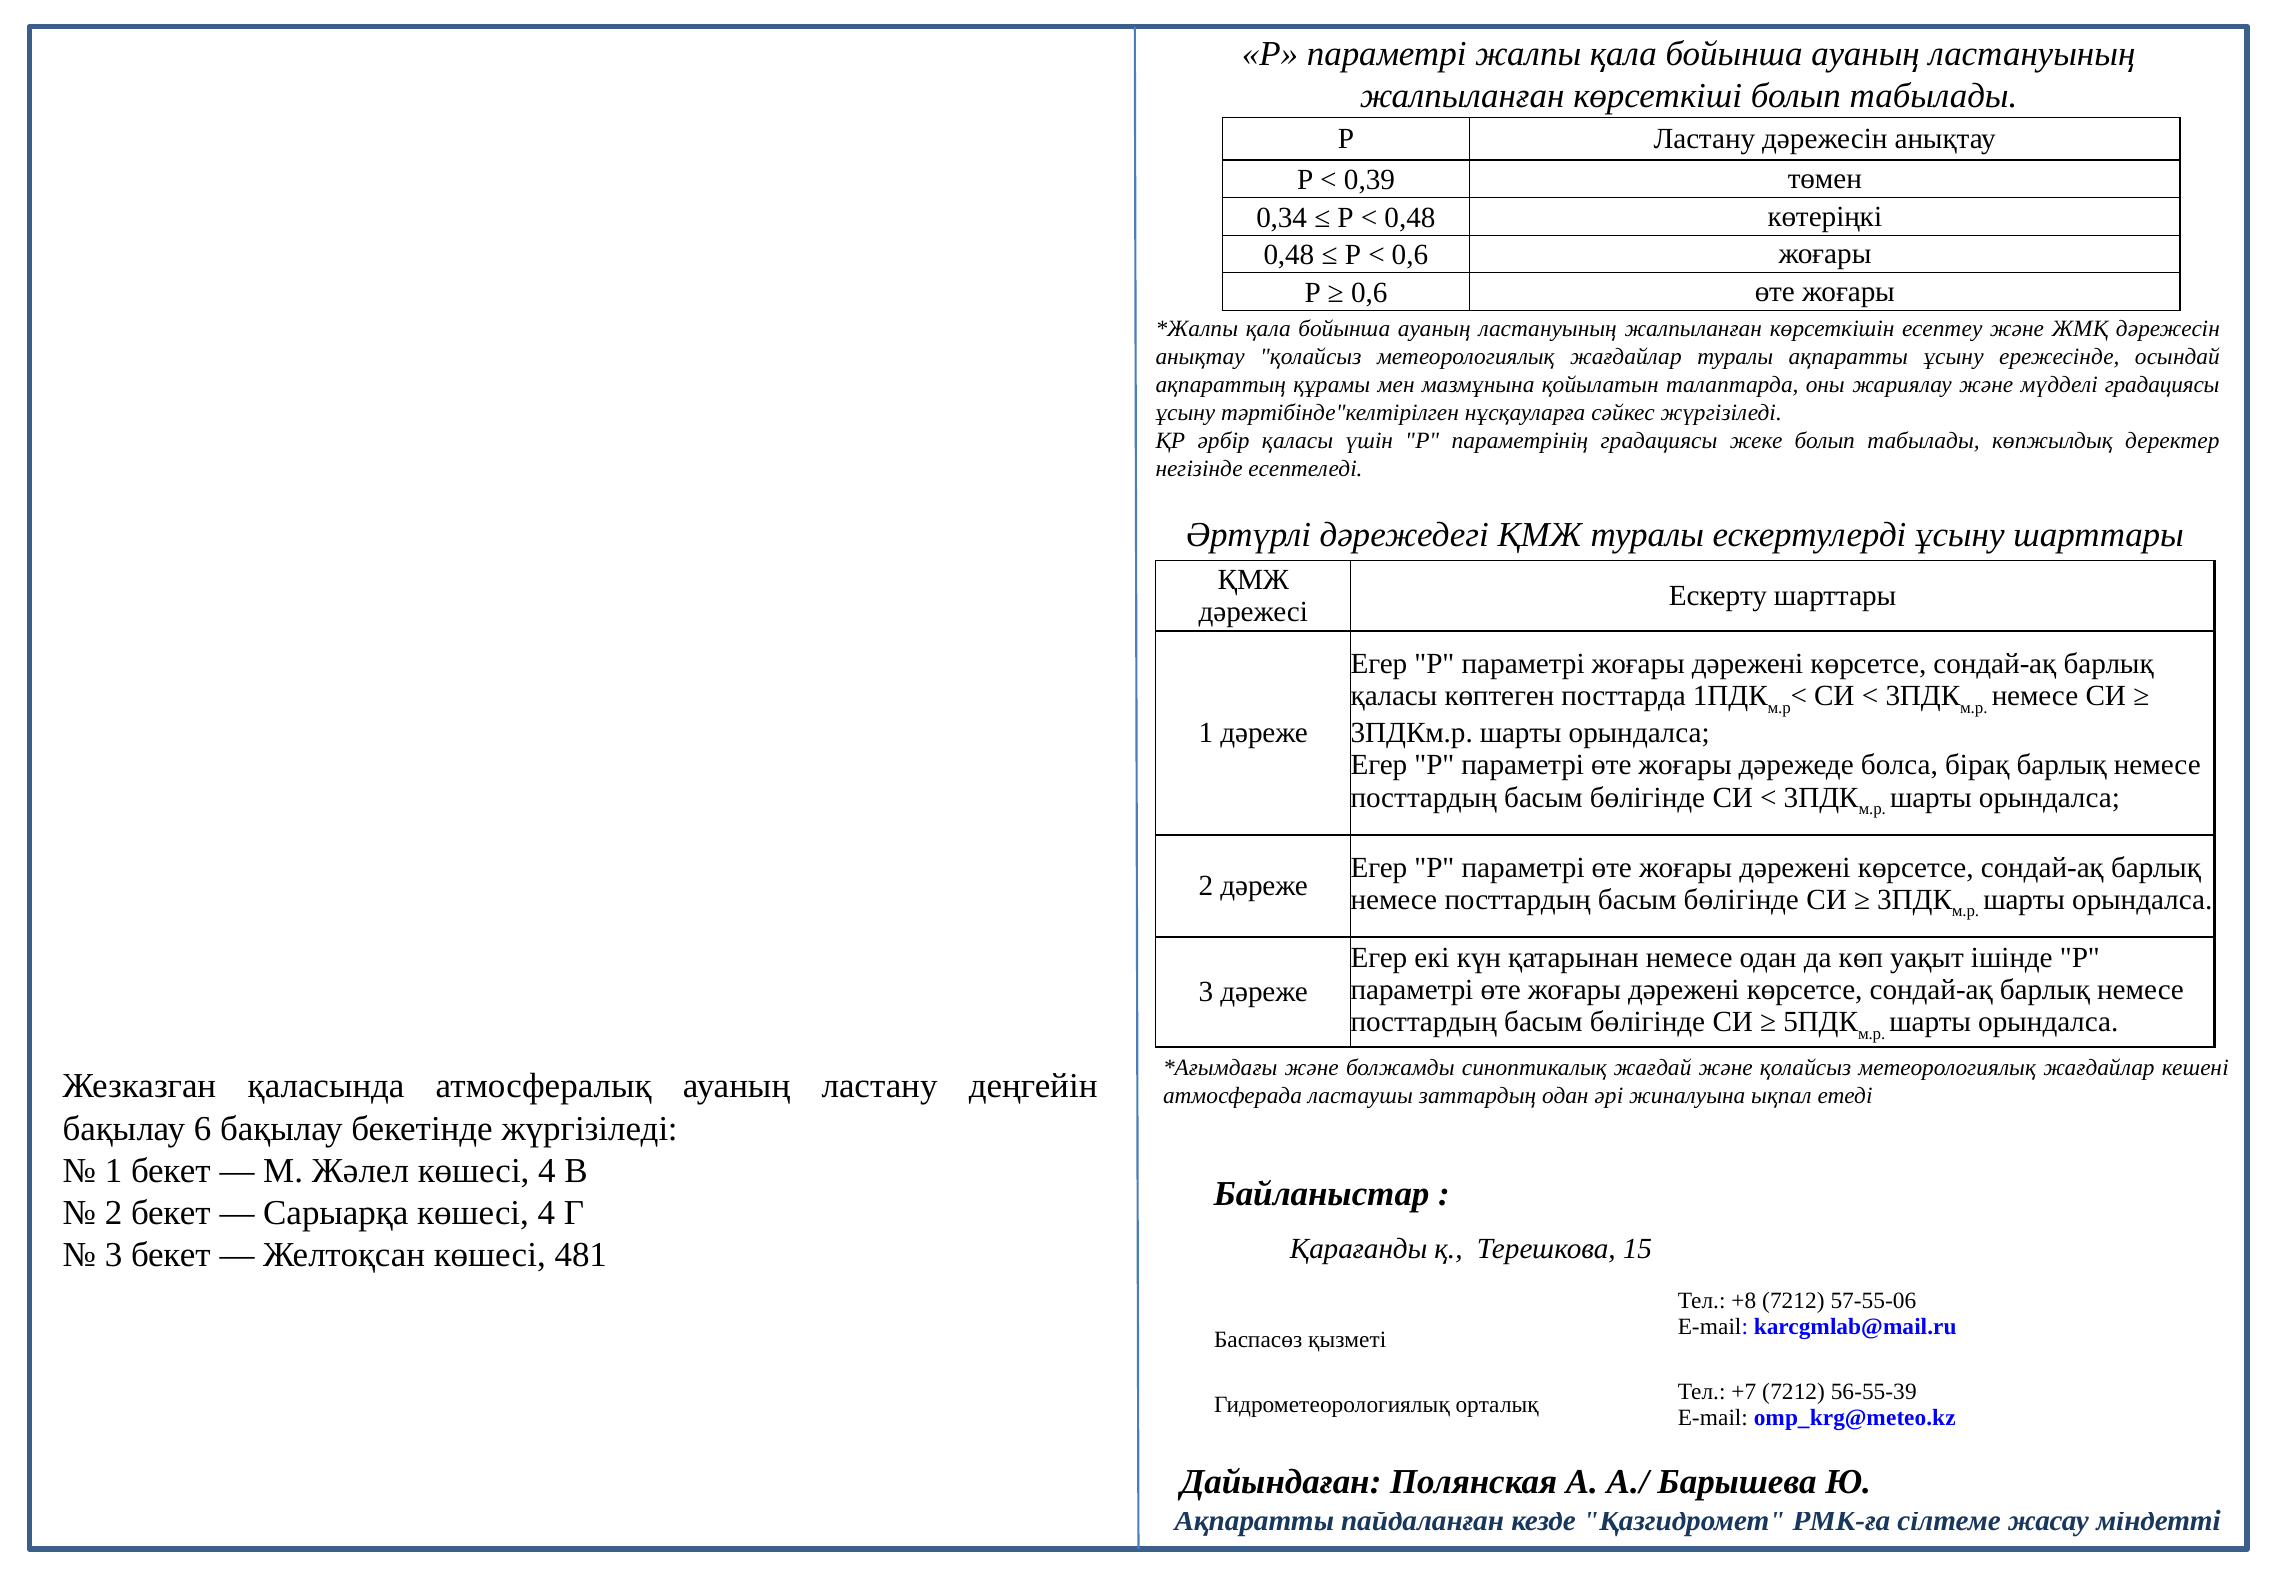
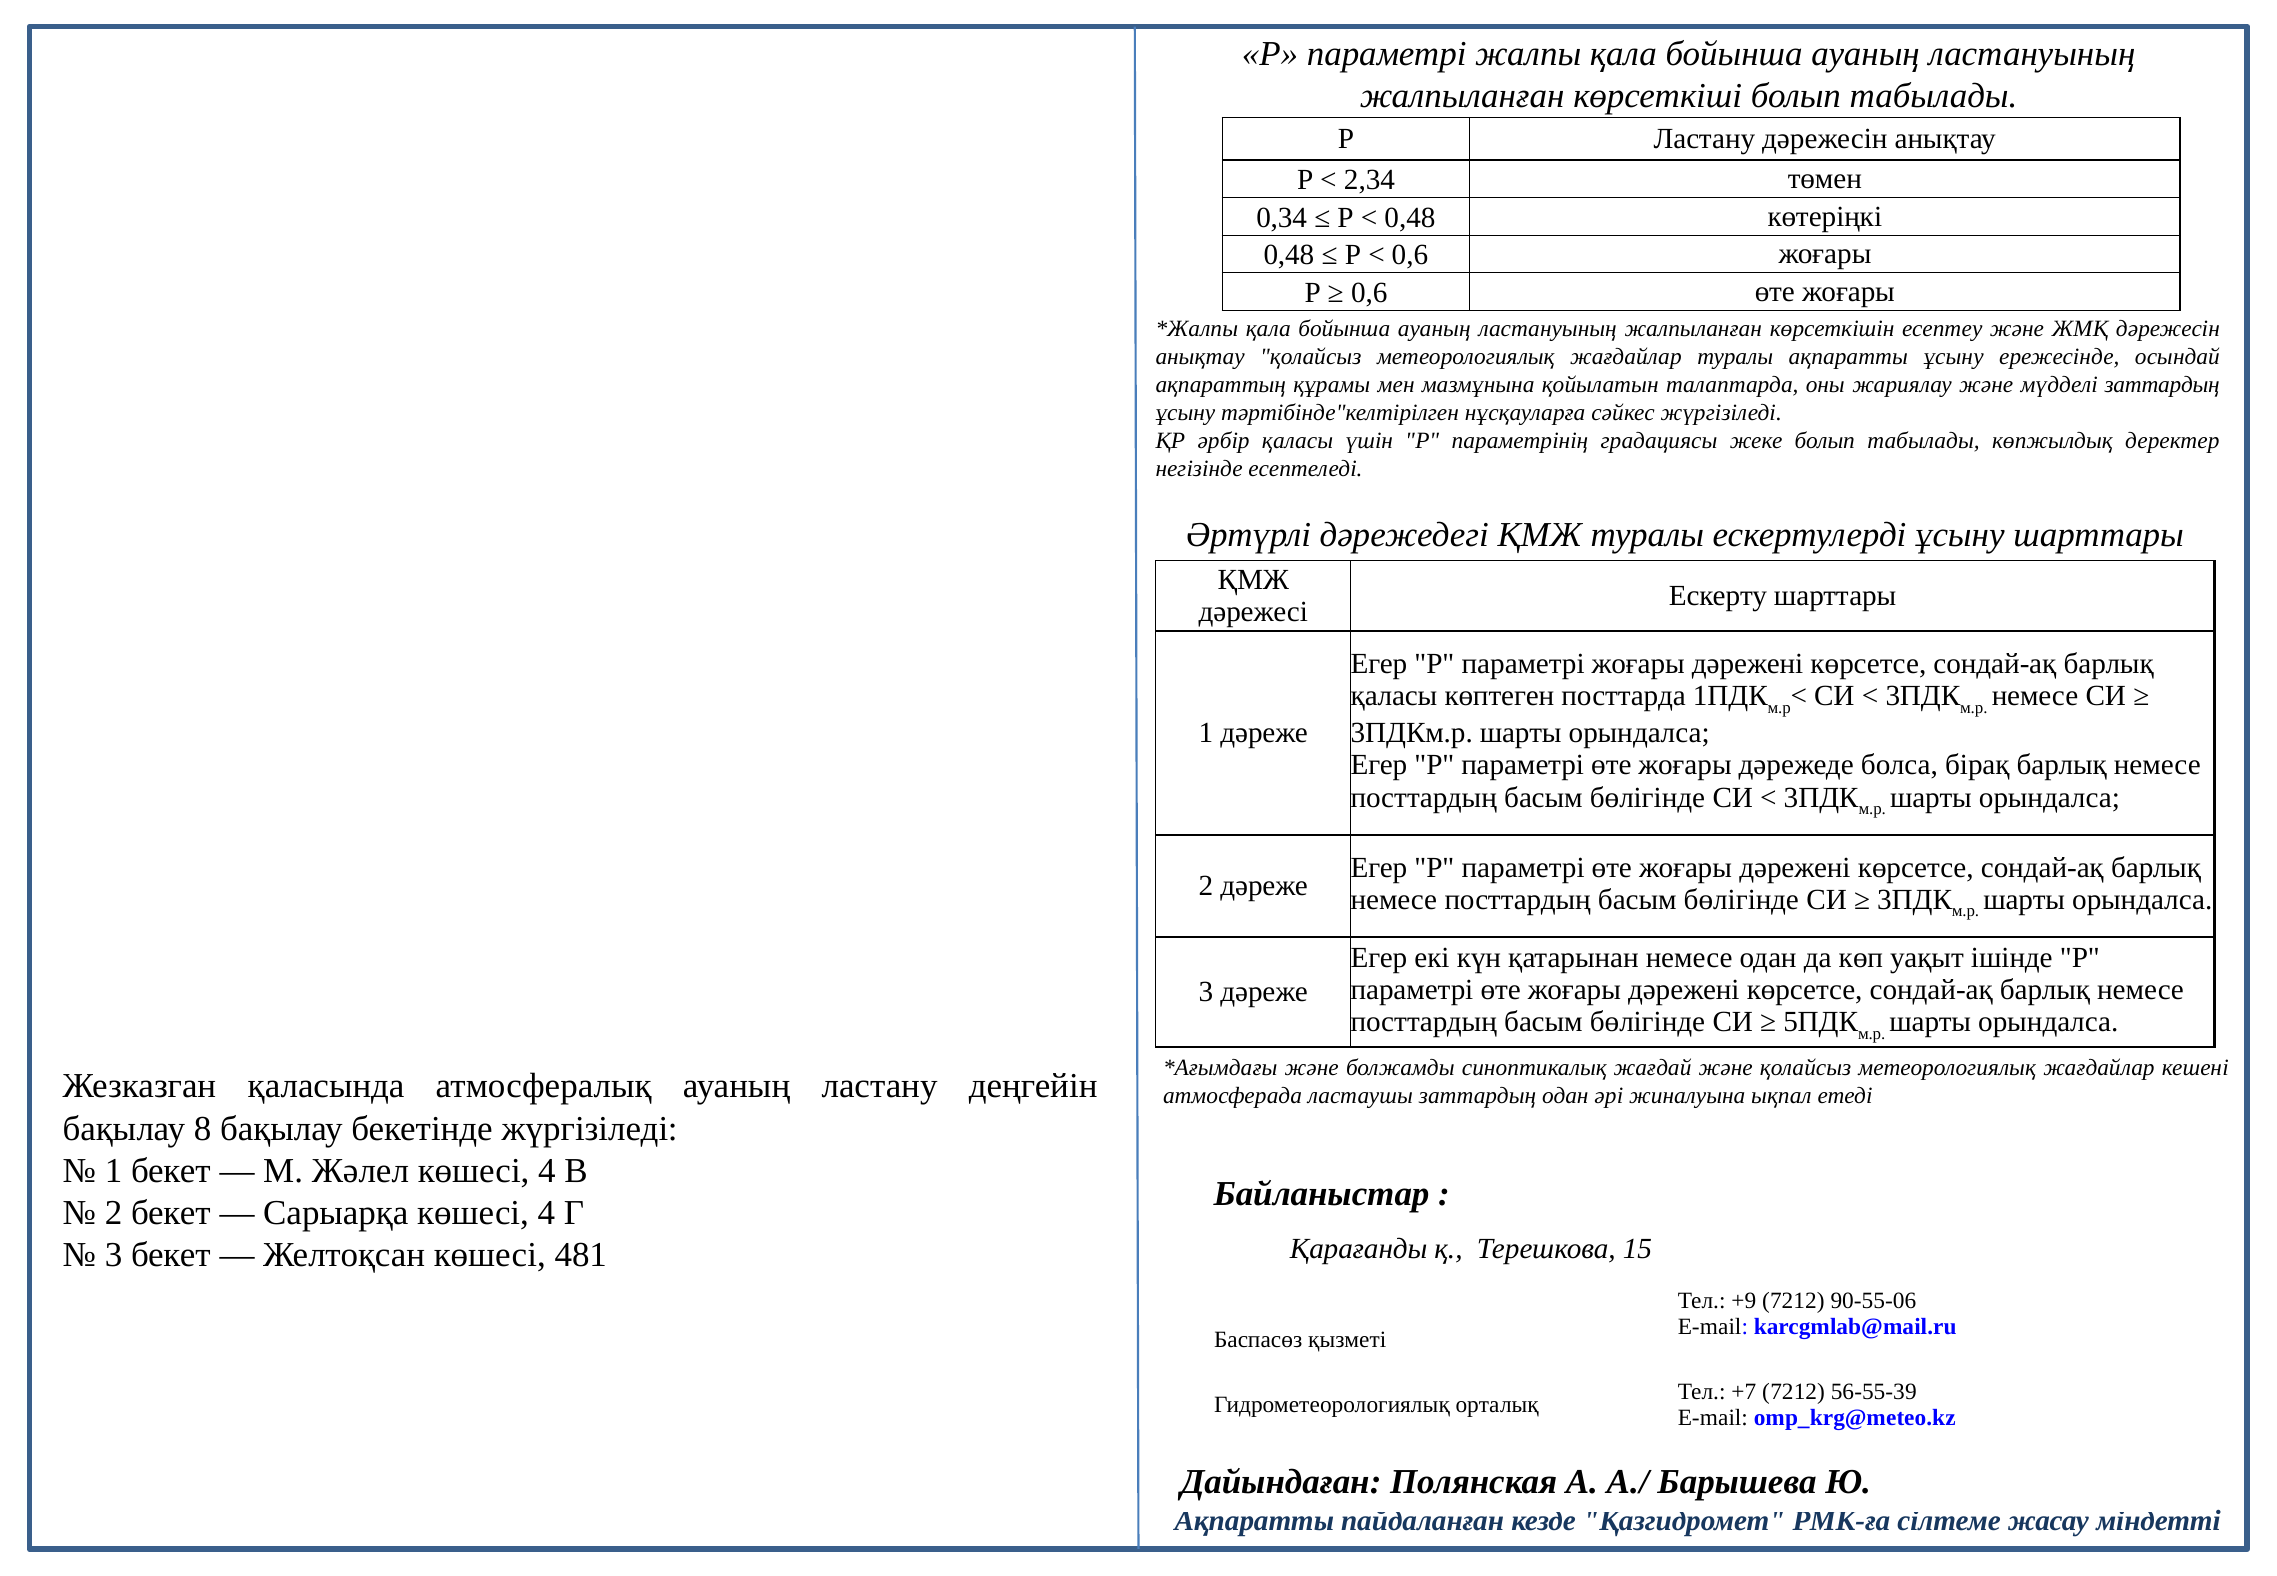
0,39: 0,39 -> 2,34
мүдделі градациясы: градациясы -> заттардың
6: 6 -> 8
+8: +8 -> +9
57-55-06: 57-55-06 -> 90-55-06
